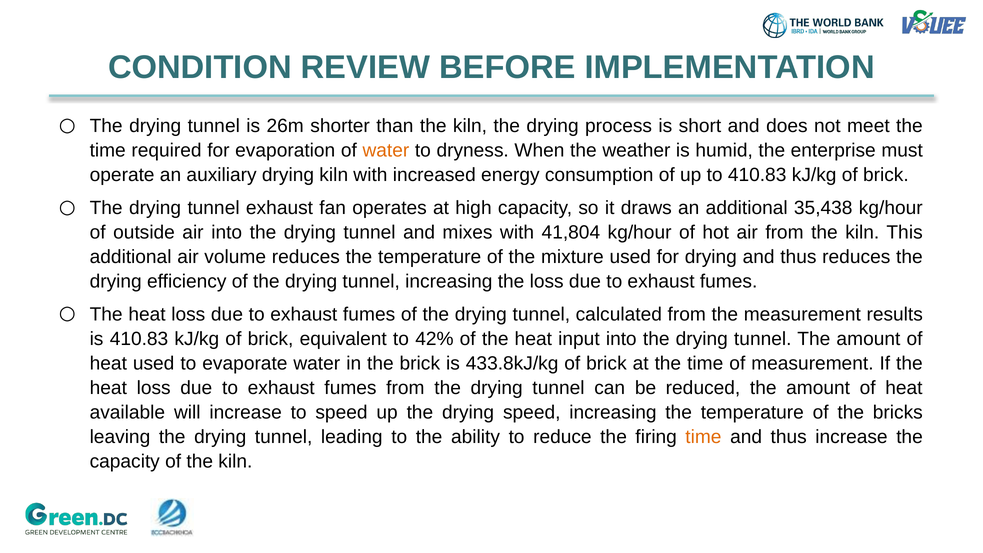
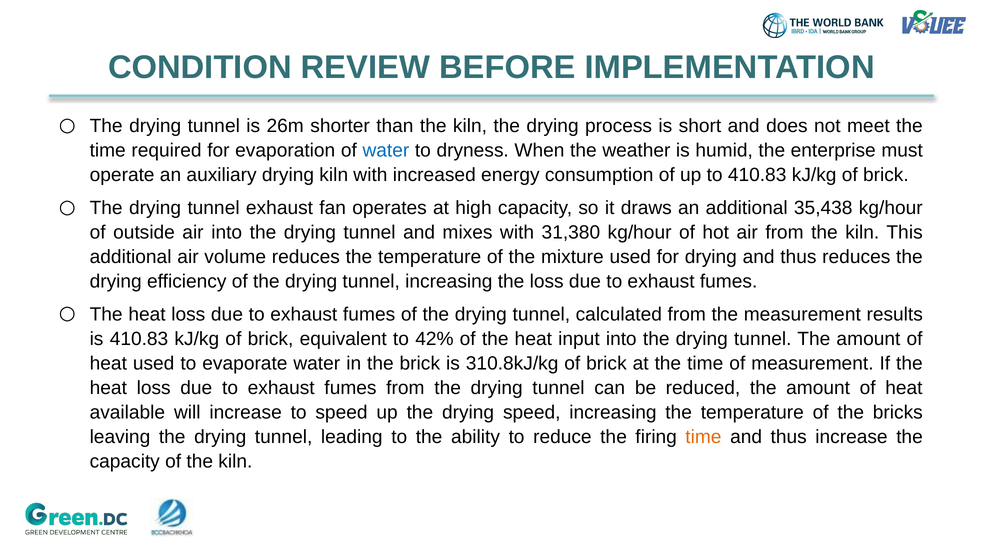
water at (386, 151) colour: orange -> blue
41,804: 41,804 -> 31,380
433.8kJ/kg: 433.8kJ/kg -> 310.8kJ/kg
